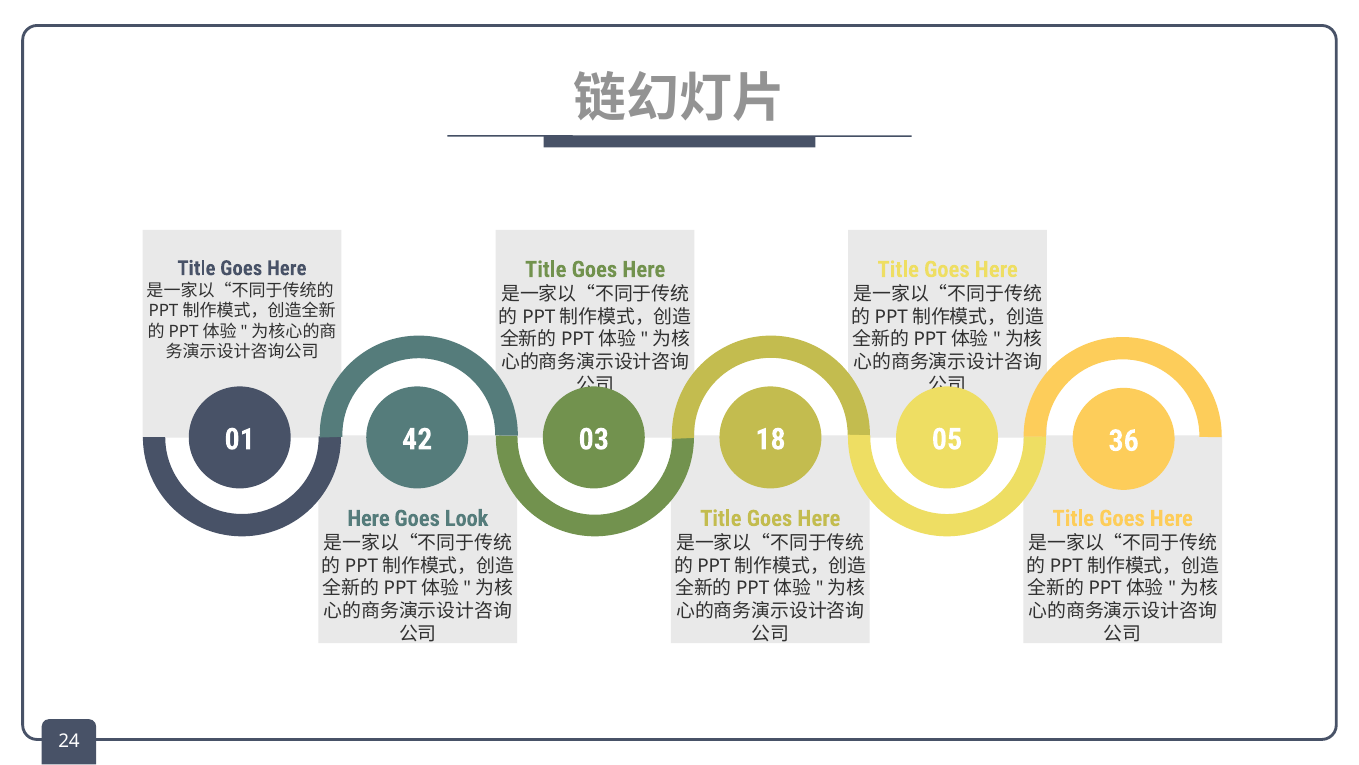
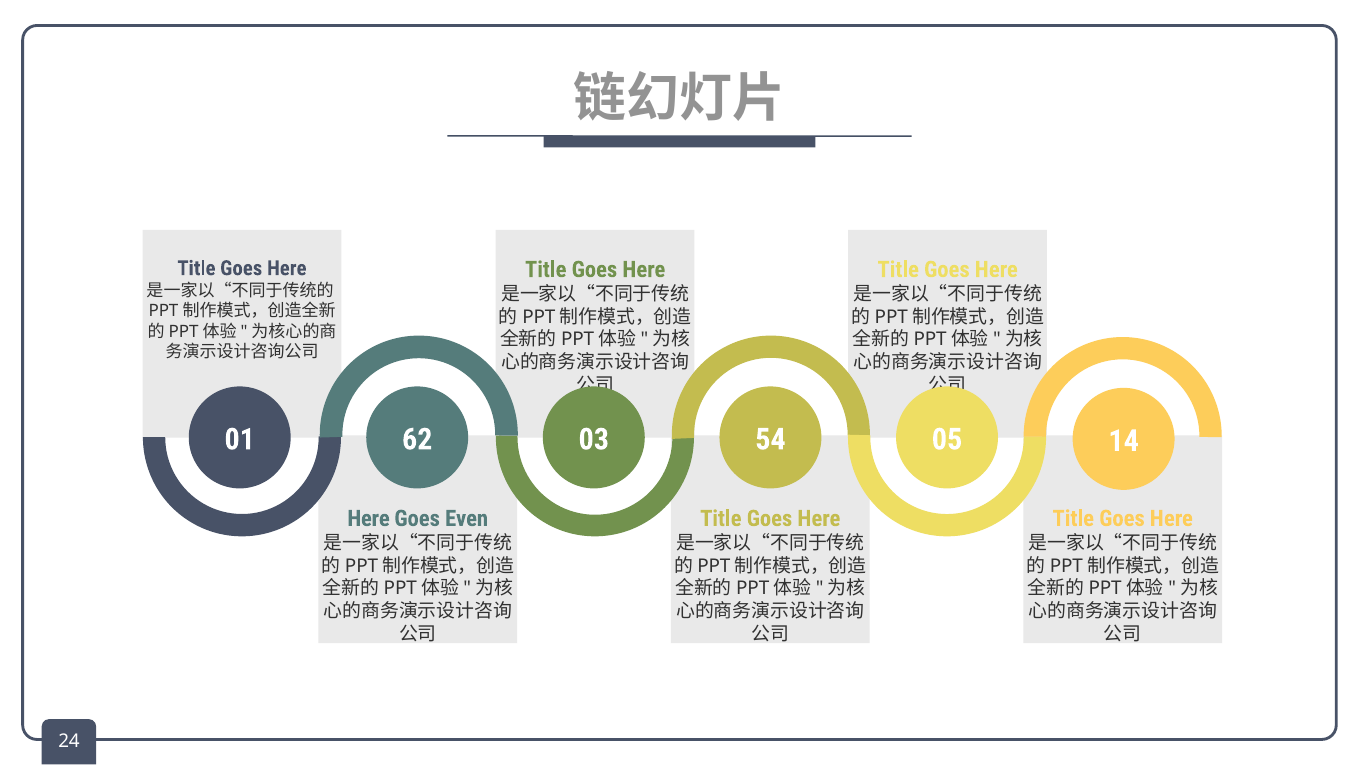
42: 42 -> 62
18: 18 -> 54
36: 36 -> 14
Look: Look -> Even
